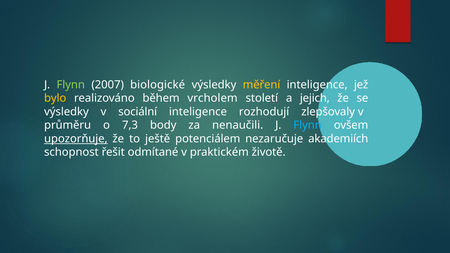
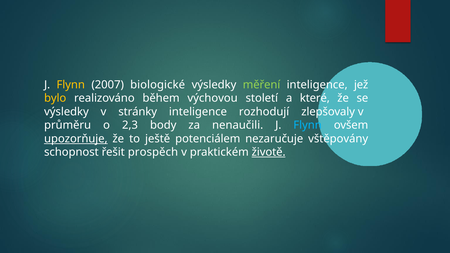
Flynn at (71, 85) colour: light green -> yellow
měření colour: yellow -> light green
vrcholem: vrcholem -> výchovou
jejich: jejich -> které
sociální: sociální -> stránky
7,3: 7,3 -> 2,3
akademiích: akademiích -> vštěpovány
odmítané: odmítané -> prospěch
životě underline: none -> present
